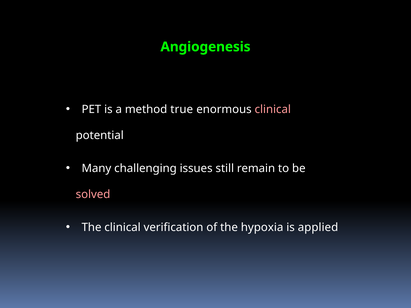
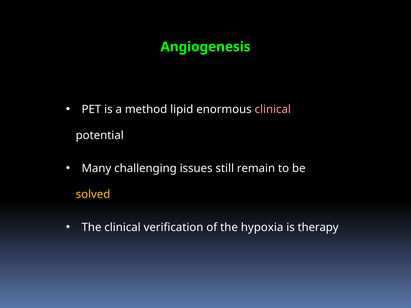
true: true -> lipid
solved colour: pink -> yellow
applied: applied -> therapy
